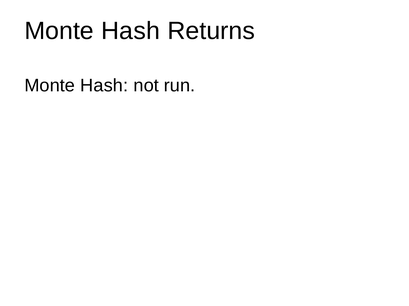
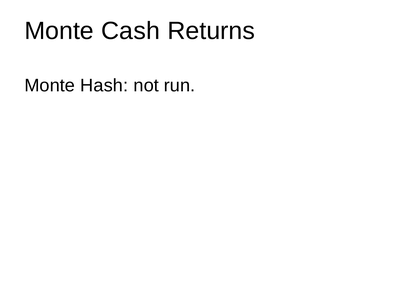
Hash at (131, 31): Hash -> Cash
